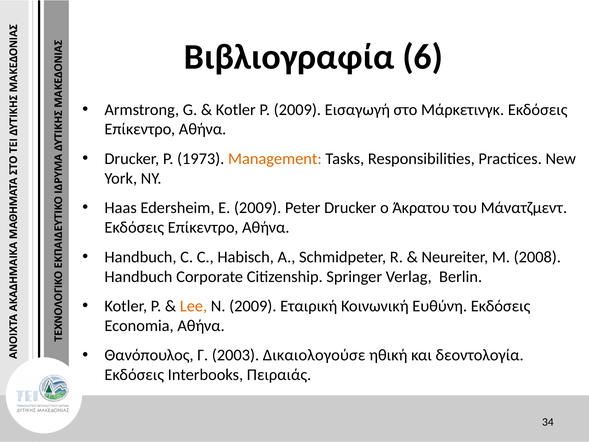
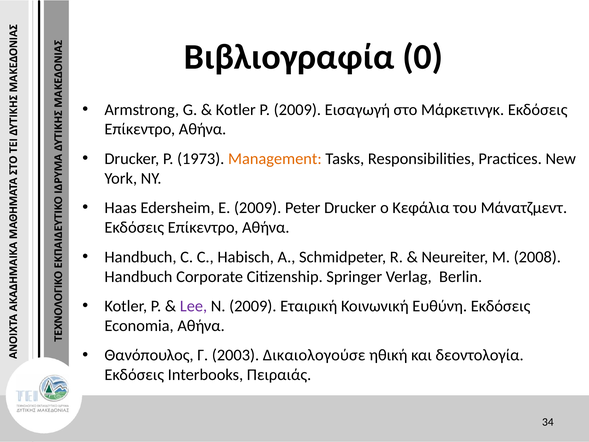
6: 6 -> 0
Άκρατου: Άκρατου -> Κεφάλια
Lee colour: orange -> purple
